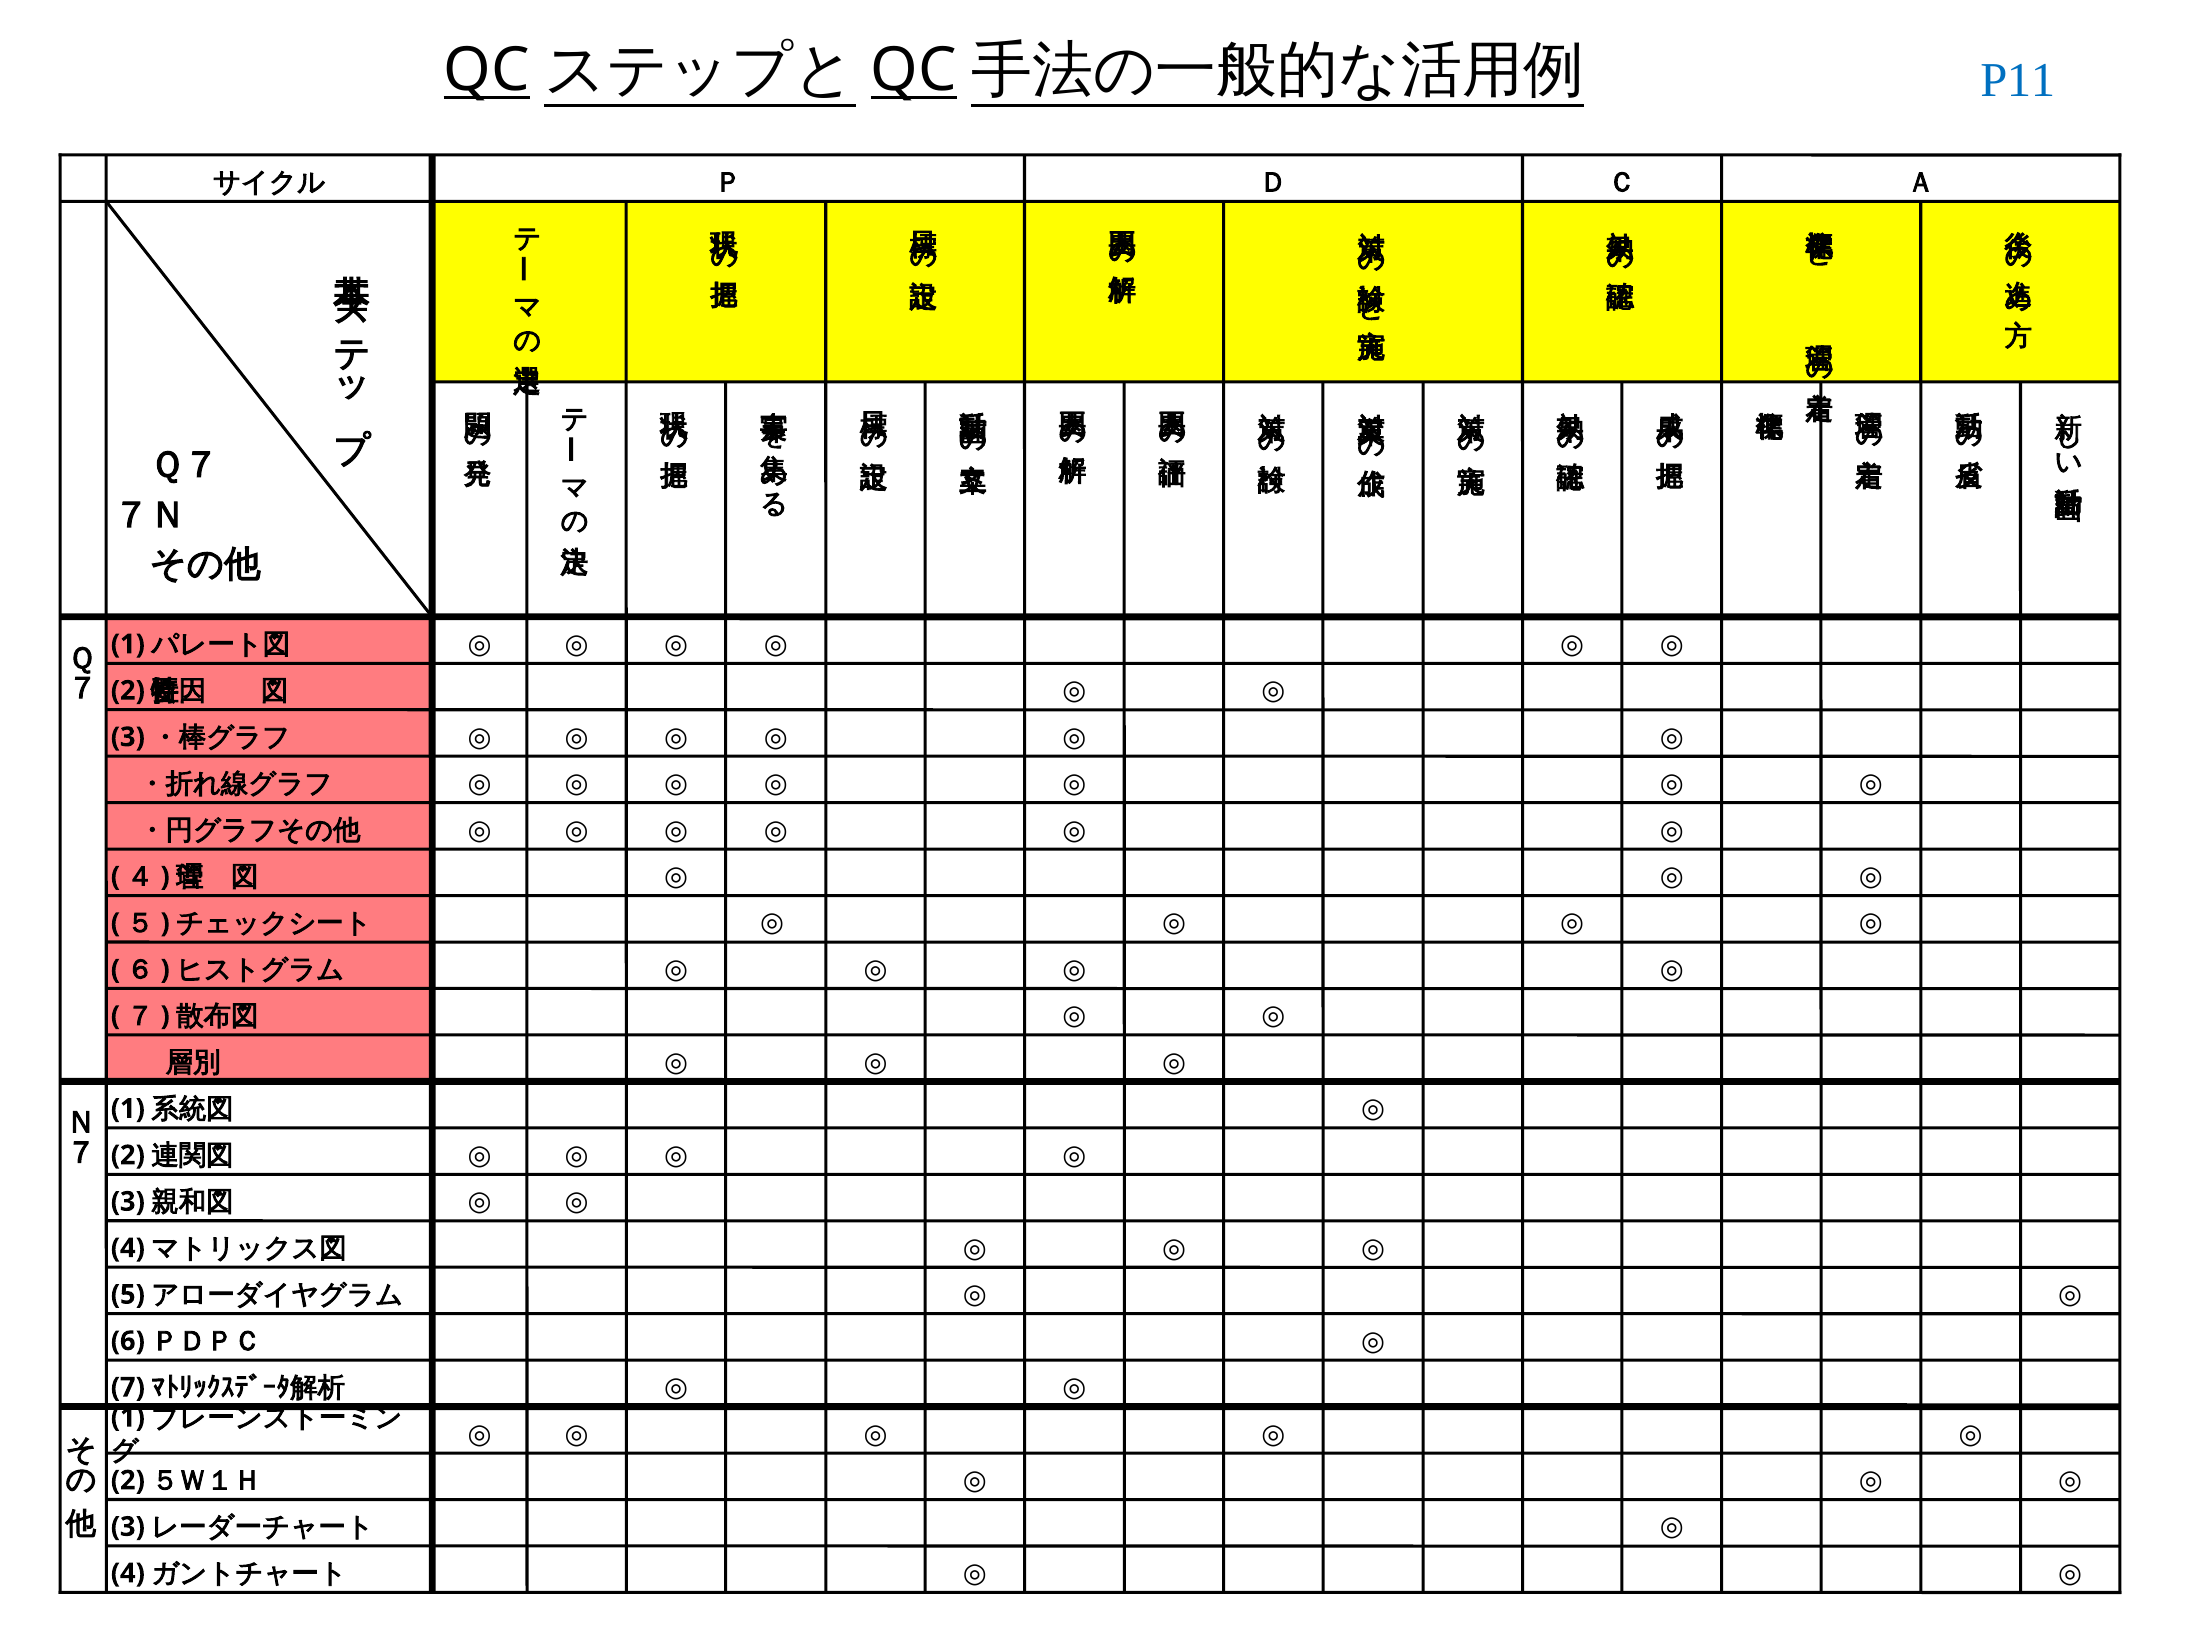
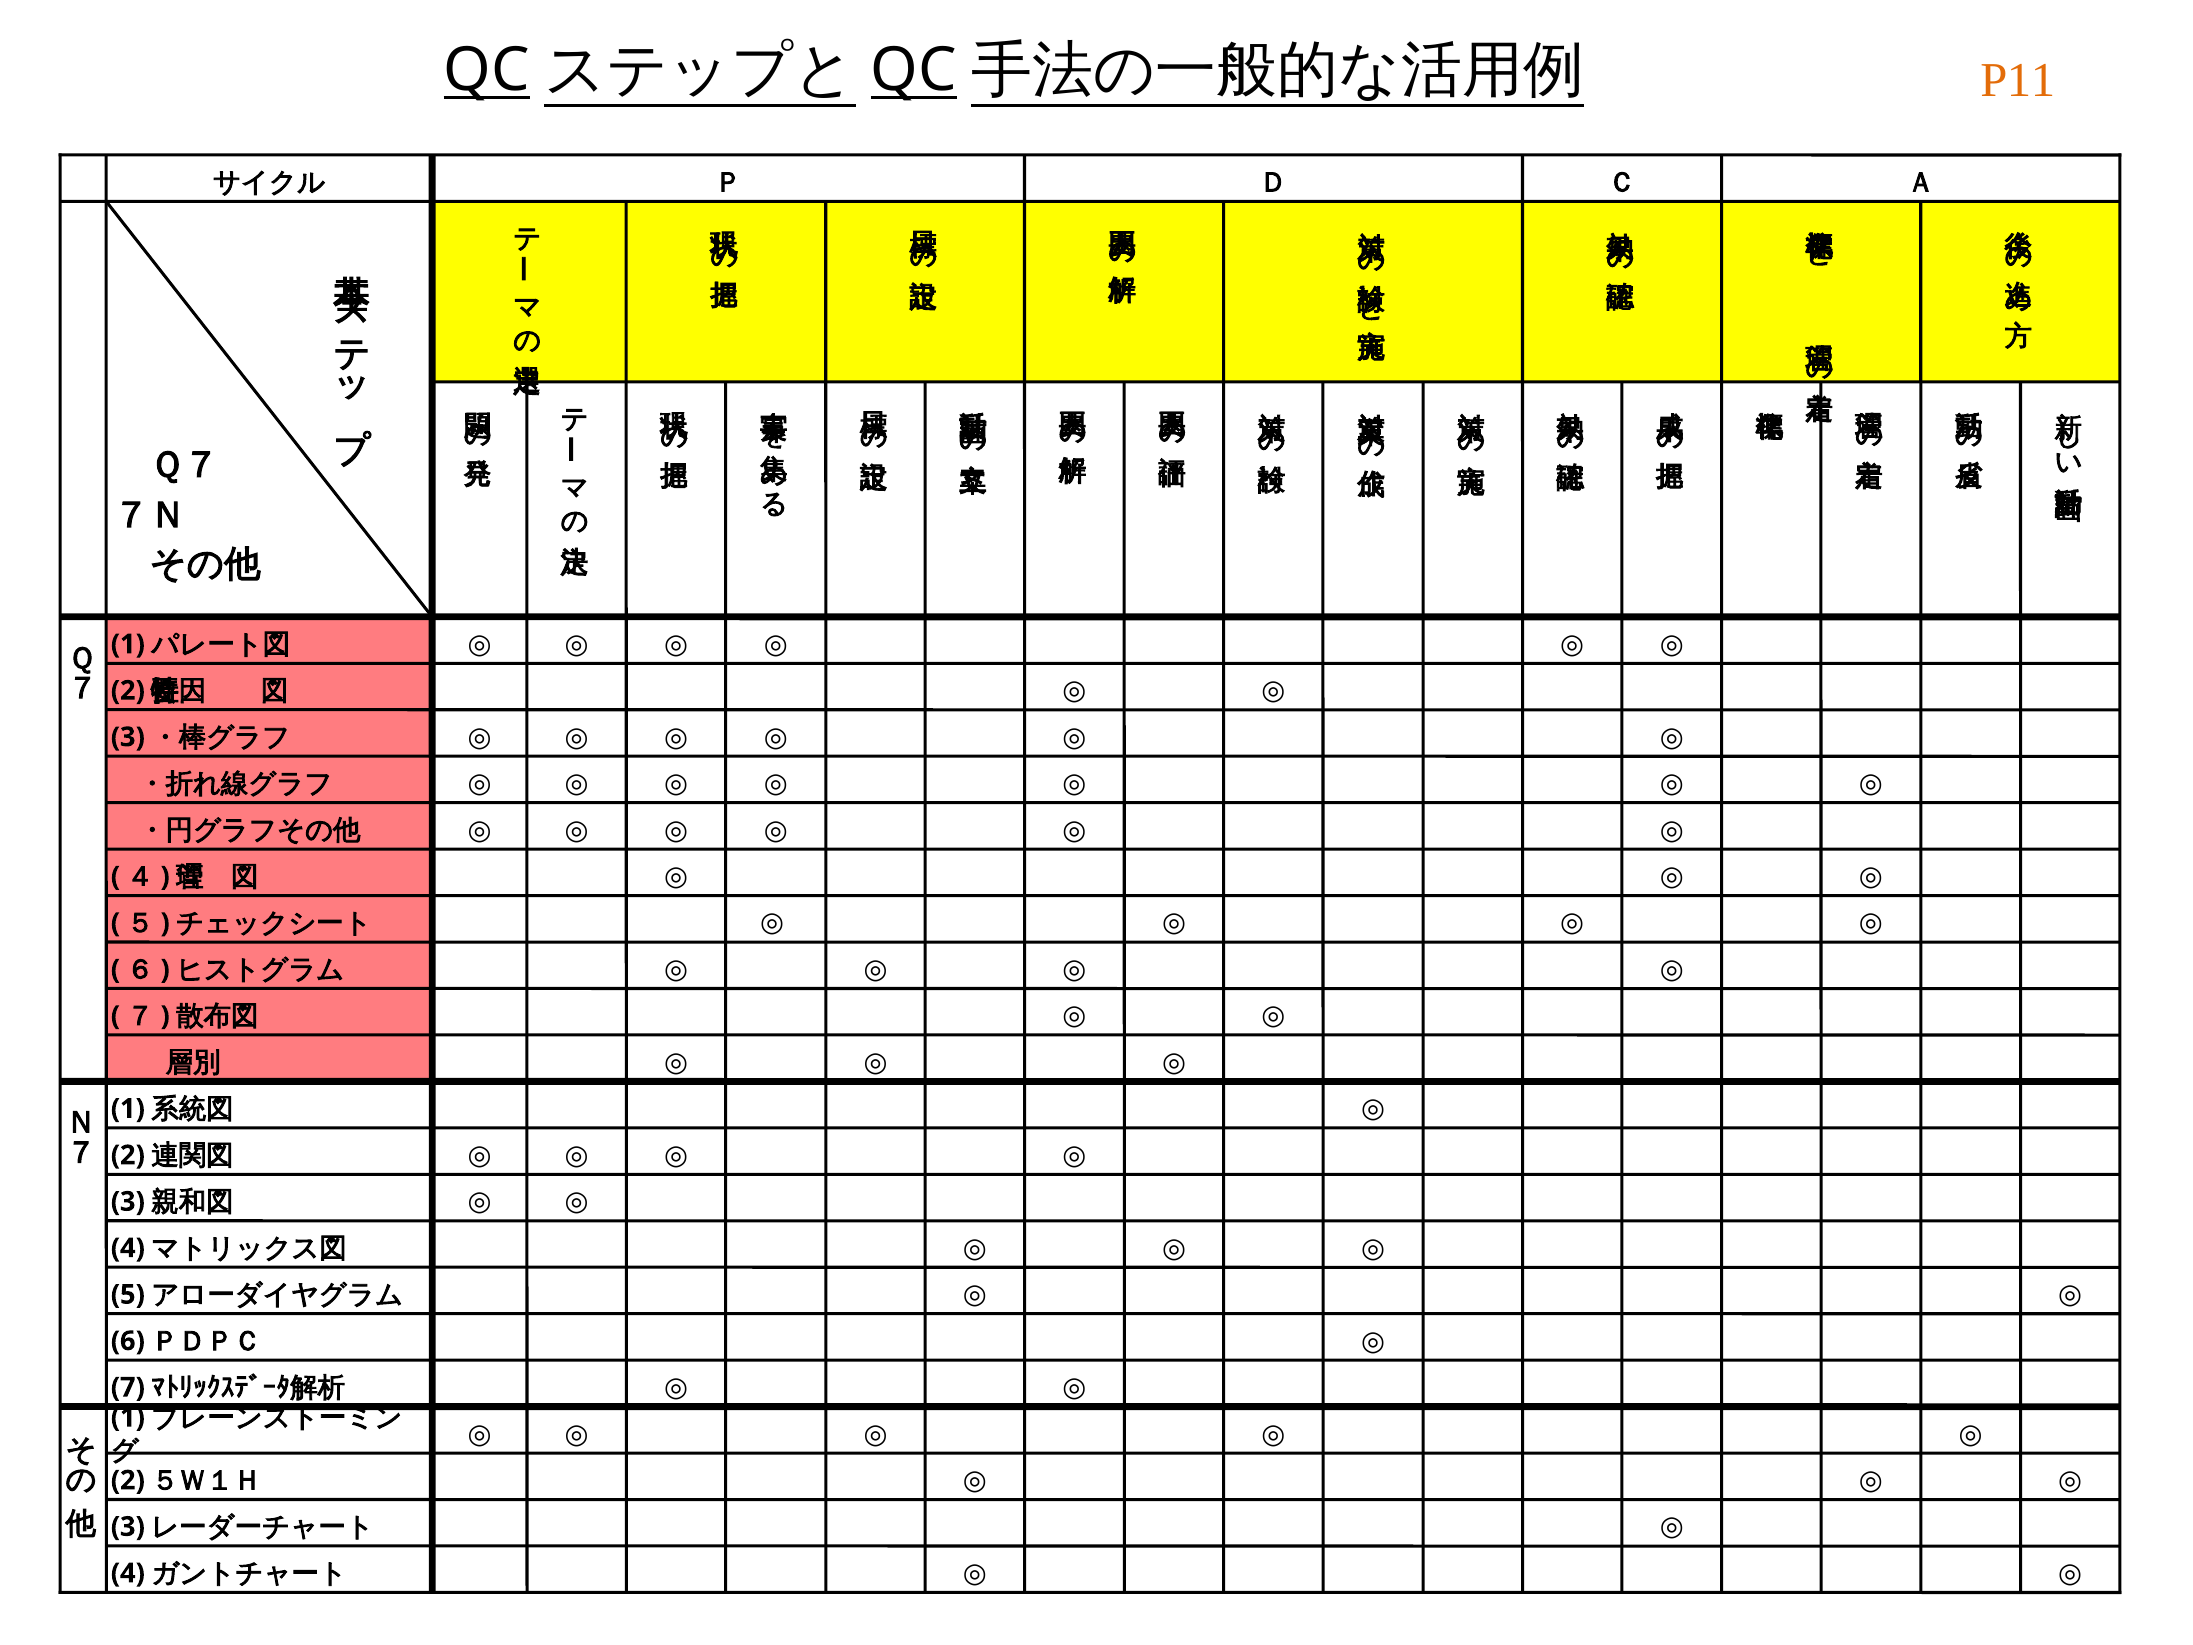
P11 colour: blue -> orange
